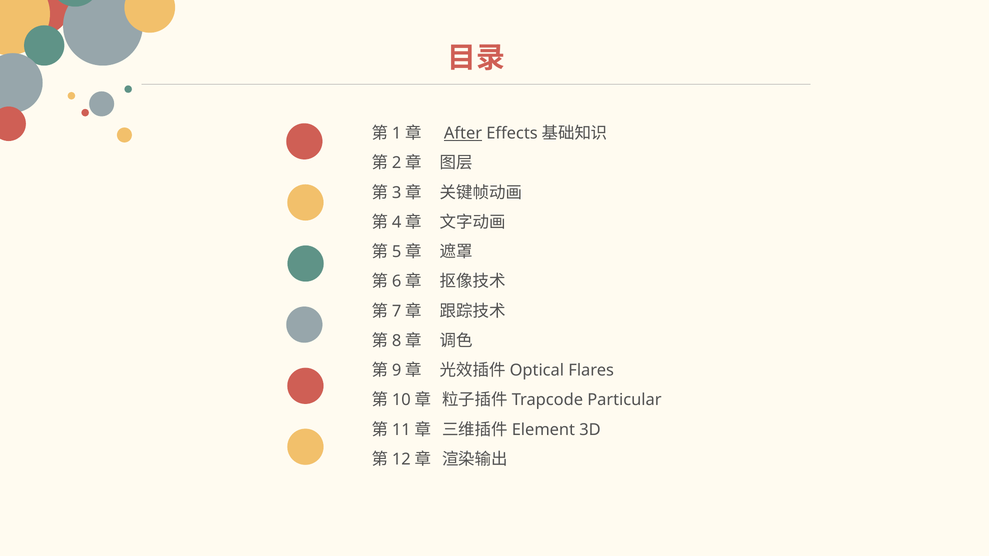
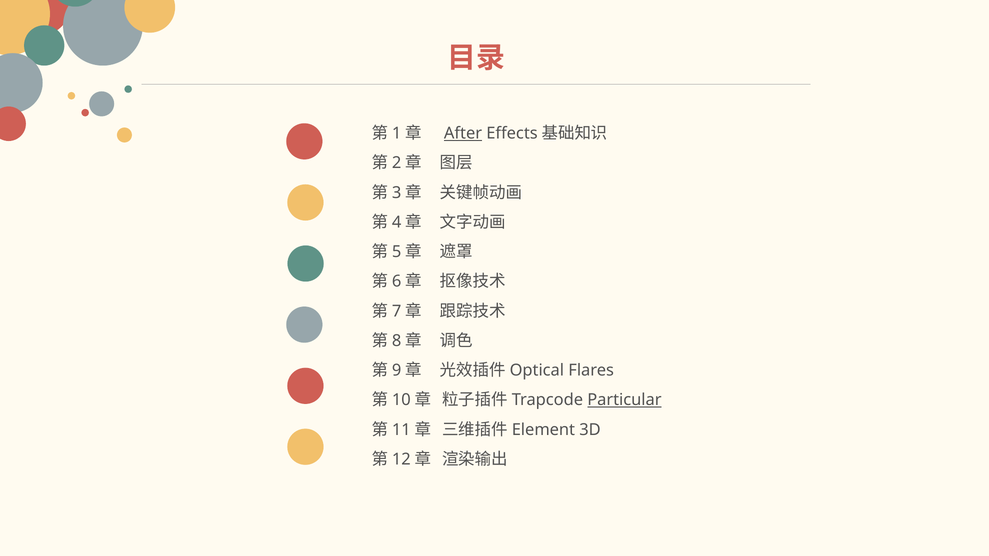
Particular underline: none -> present
